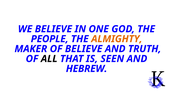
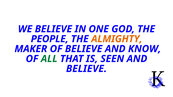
TRUTH: TRUTH -> KNOW
ALL colour: black -> green
HEBREW at (87, 69): HEBREW -> BELIEVE
